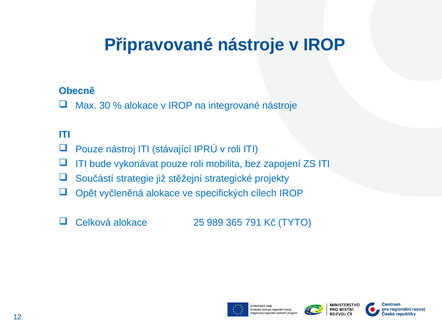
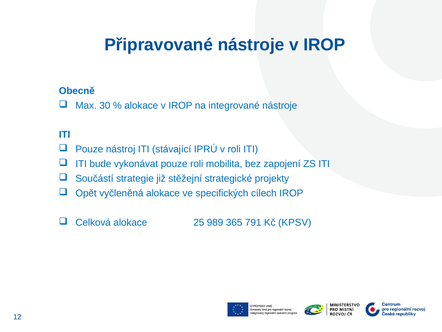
TYTO: TYTO -> KPSV
